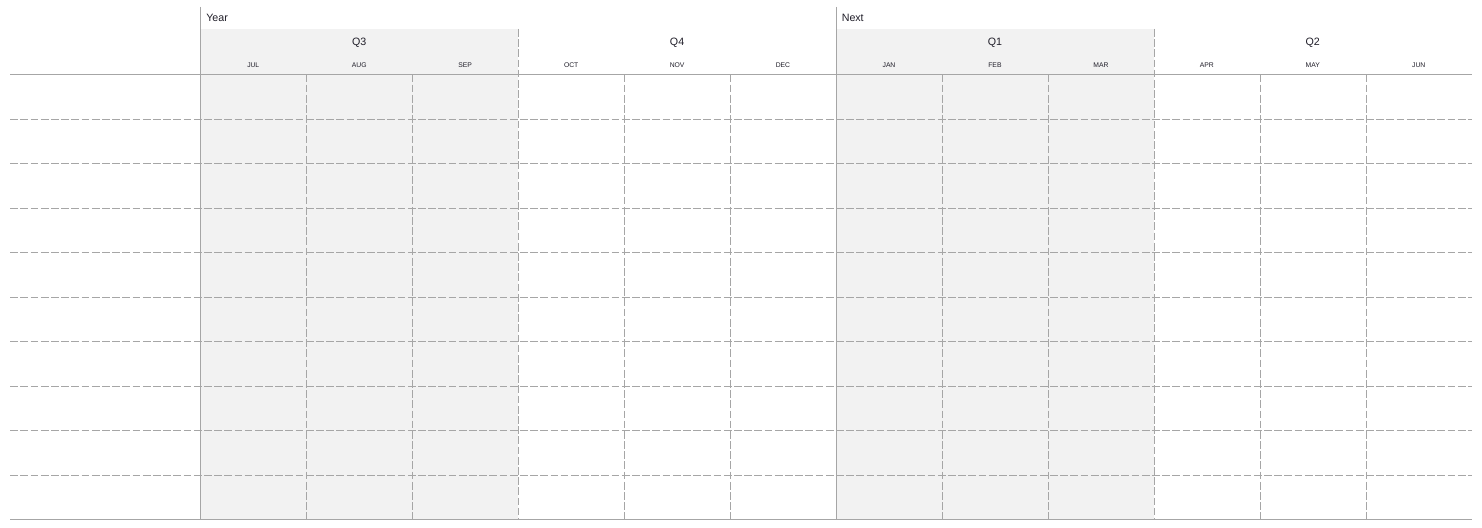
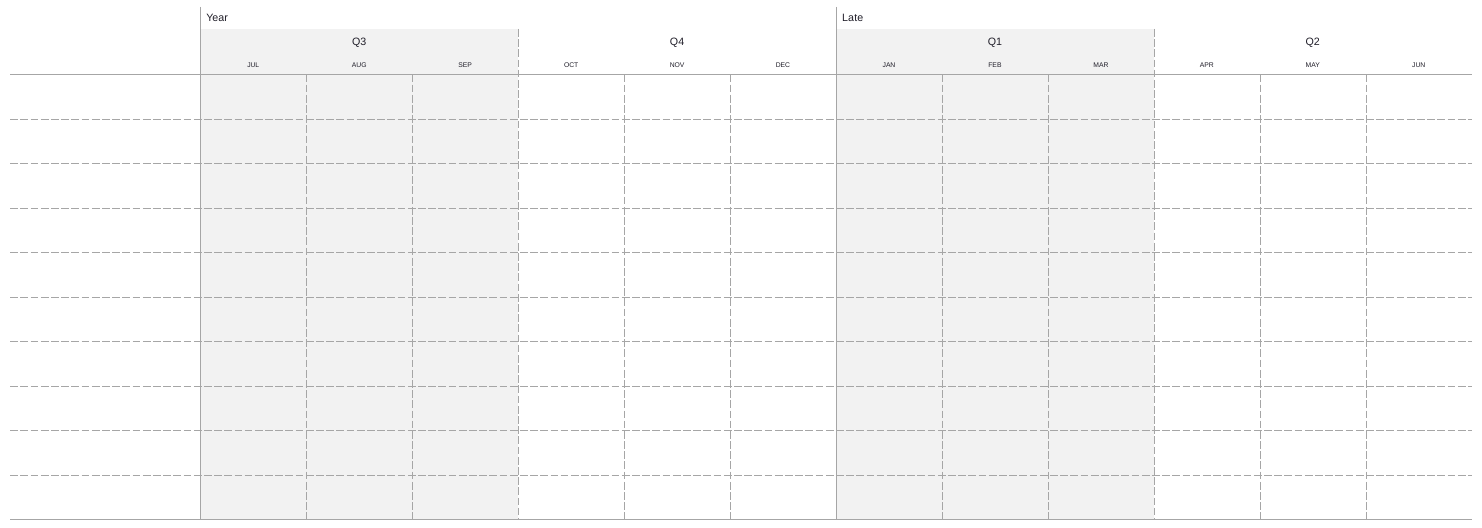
Next: Next -> Late
